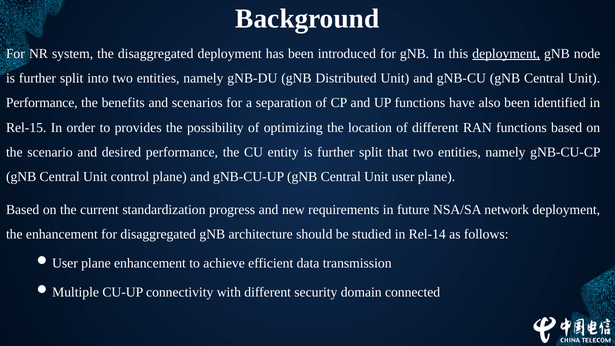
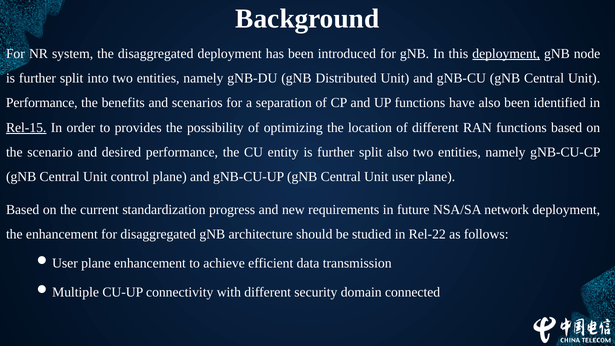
Rel-15 underline: none -> present
split that: that -> also
Rel-14: Rel-14 -> Rel-22
